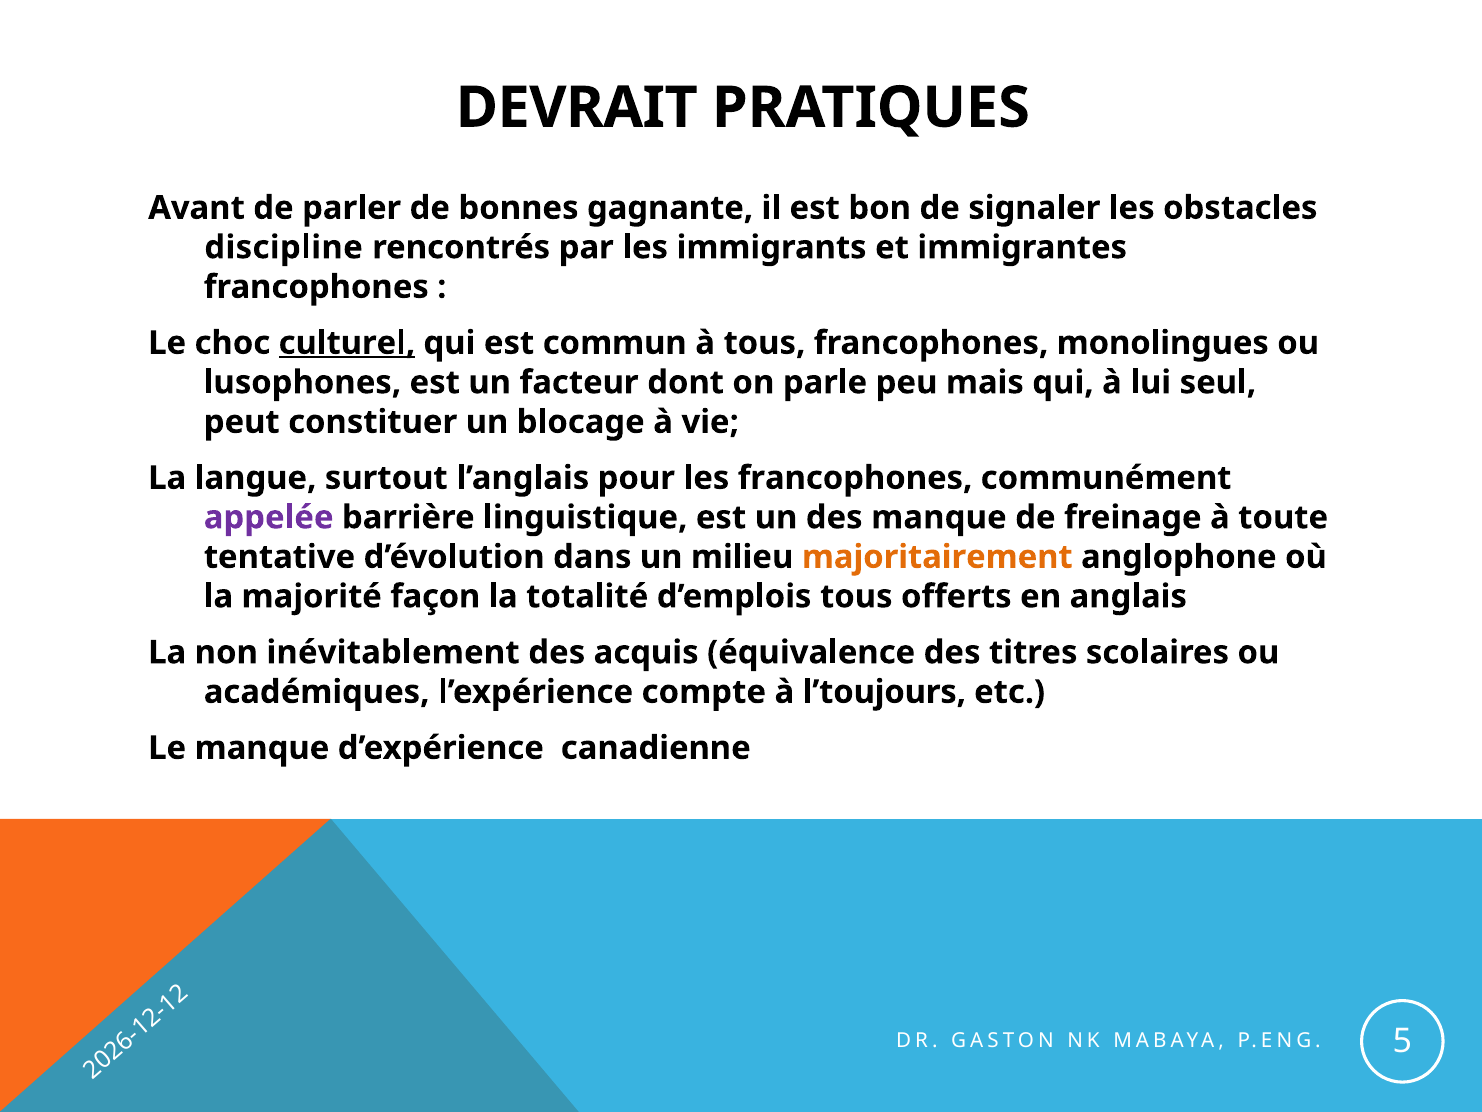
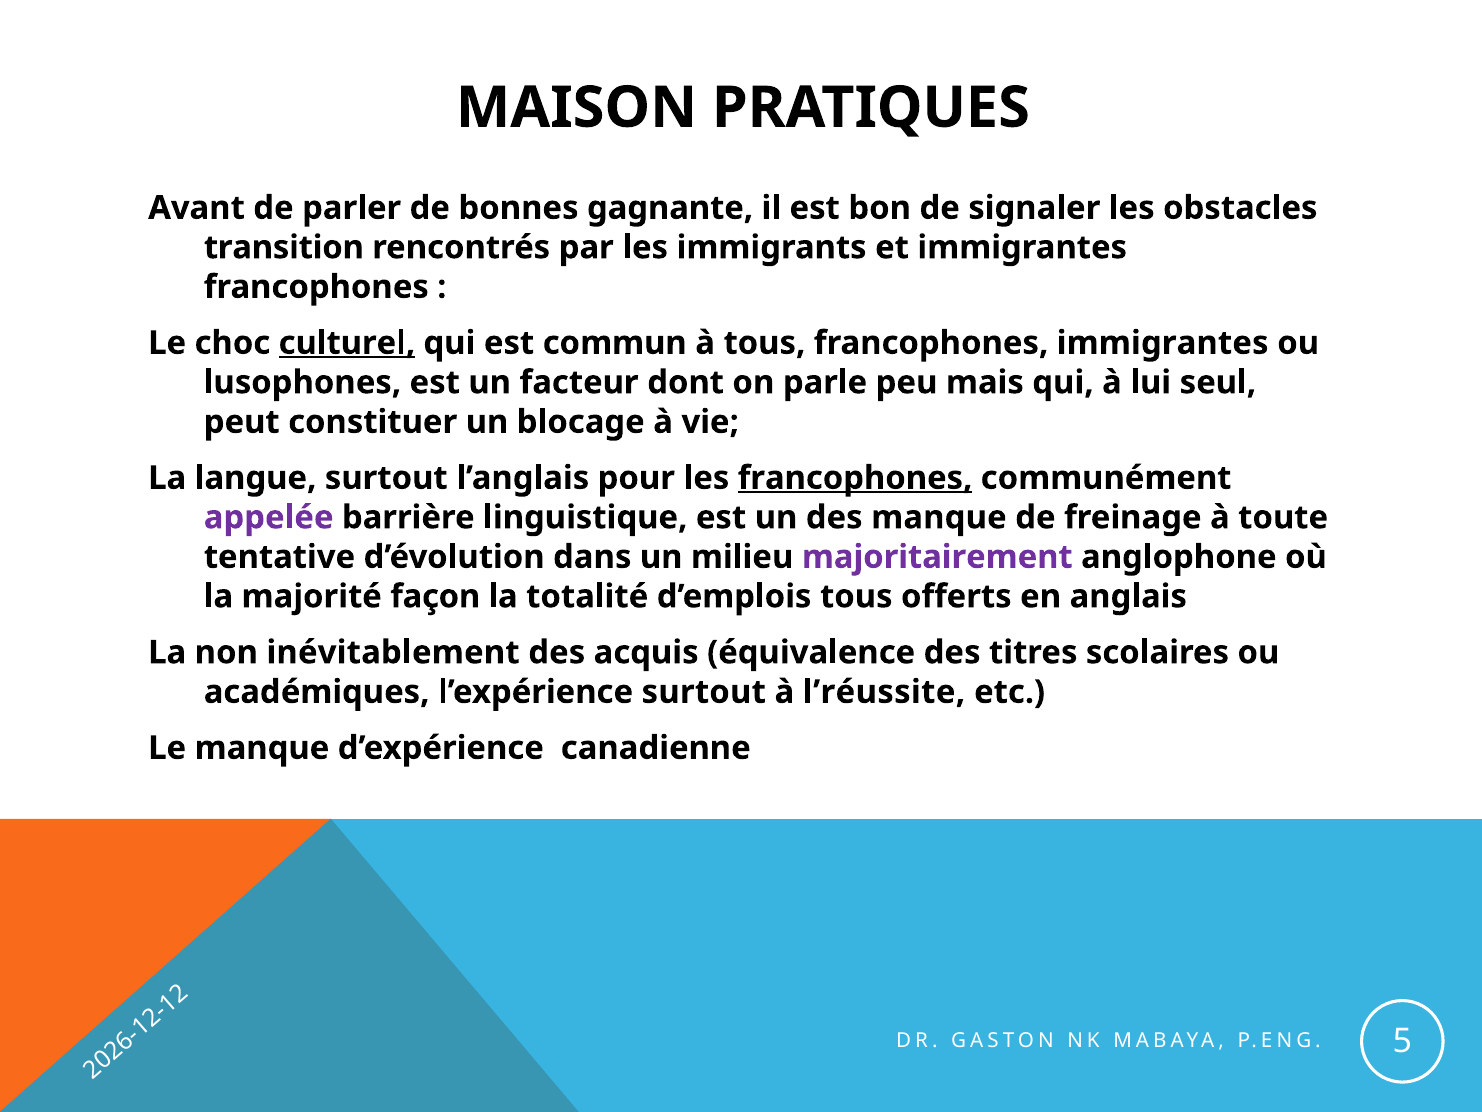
DEVRAIT: DEVRAIT -> MAISON
discipline: discipline -> transition
francophones monolingues: monolingues -> immigrantes
francophones at (855, 478) underline: none -> present
majoritairement colour: orange -> purple
l’expérience compte: compte -> surtout
l’toujours: l’toujours -> l’réussite
